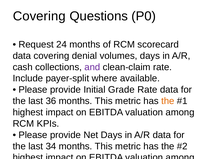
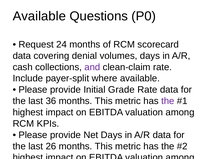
Covering at (39, 16): Covering -> Available
the at (168, 101) colour: orange -> purple
34: 34 -> 26
